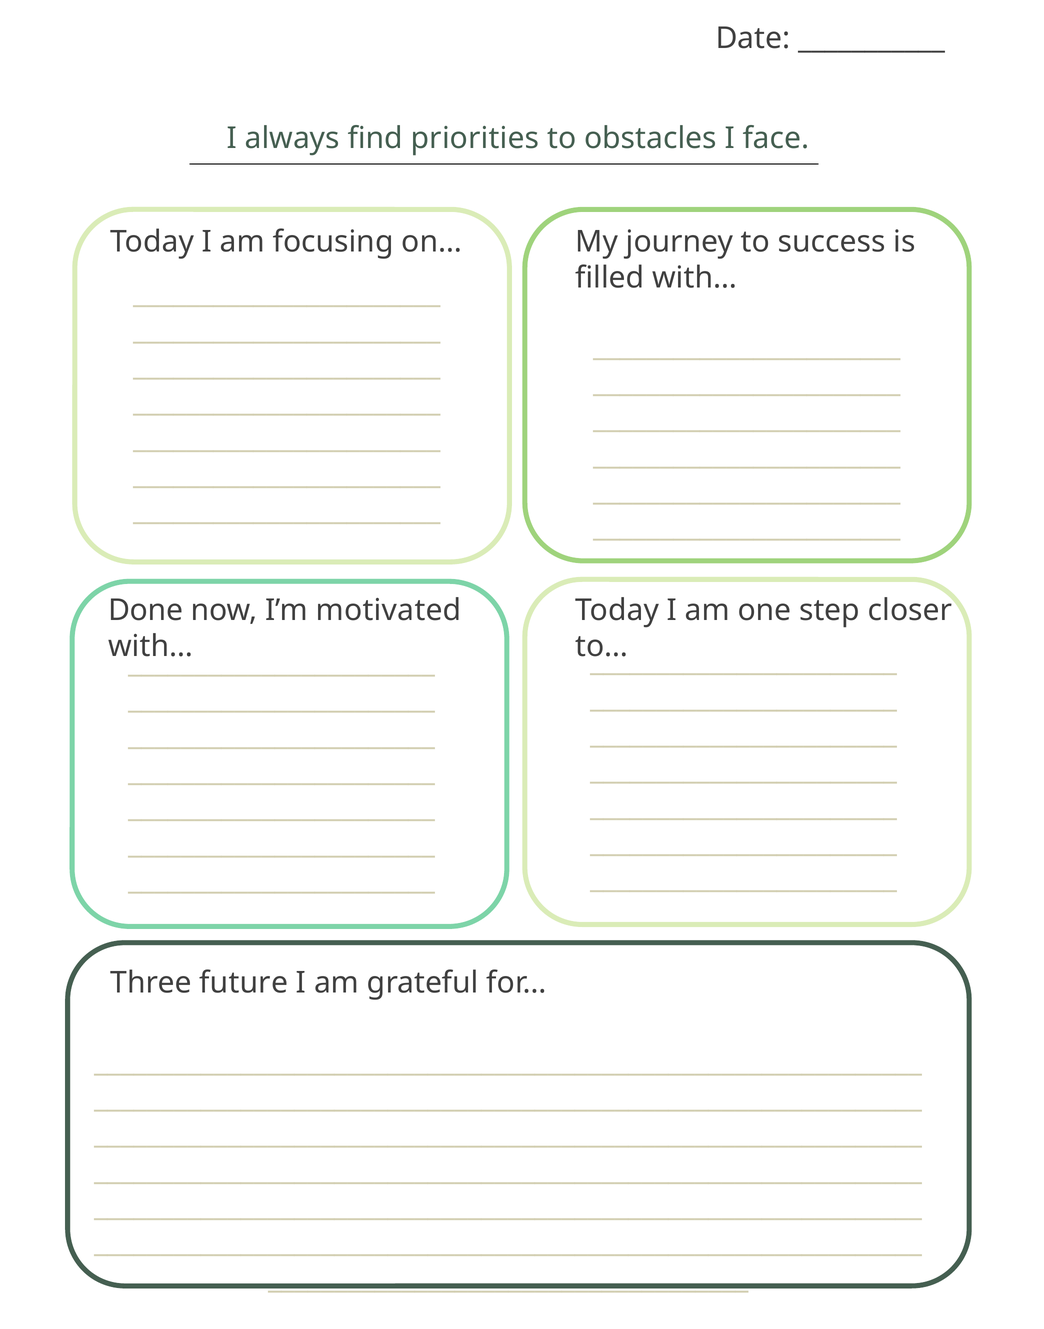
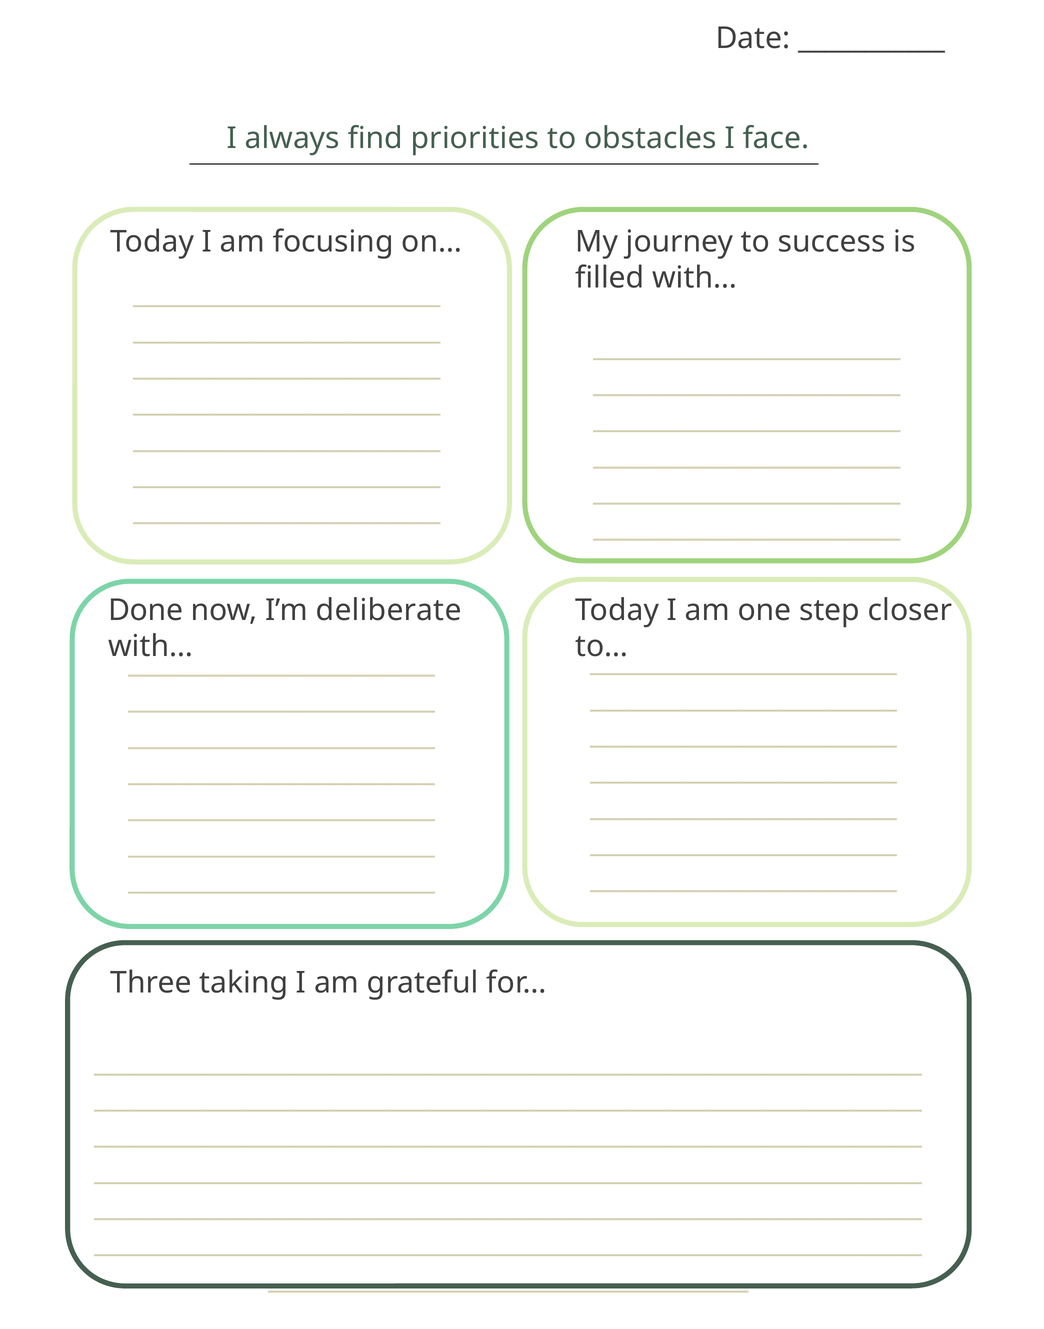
motivated: motivated -> deliberate
future: future -> taking
